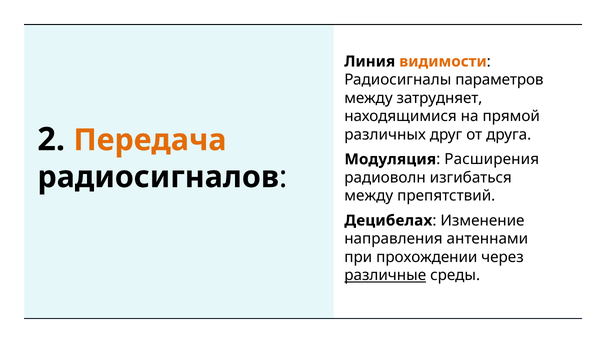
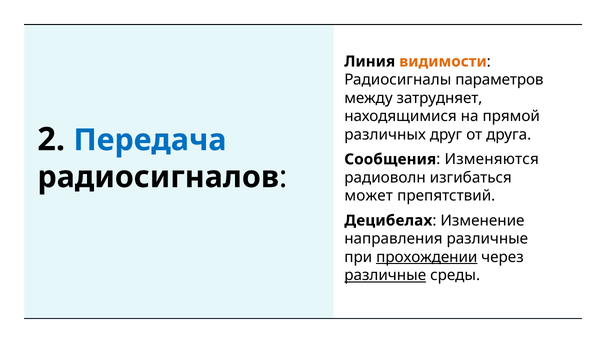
Передача colour: orange -> blue
Модуляция: Модуляция -> Сообщения
Расширения: Расширения -> Изменяются
между at (369, 196): между -> может
направления антеннами: антеннами -> различные
прохождении underline: none -> present
